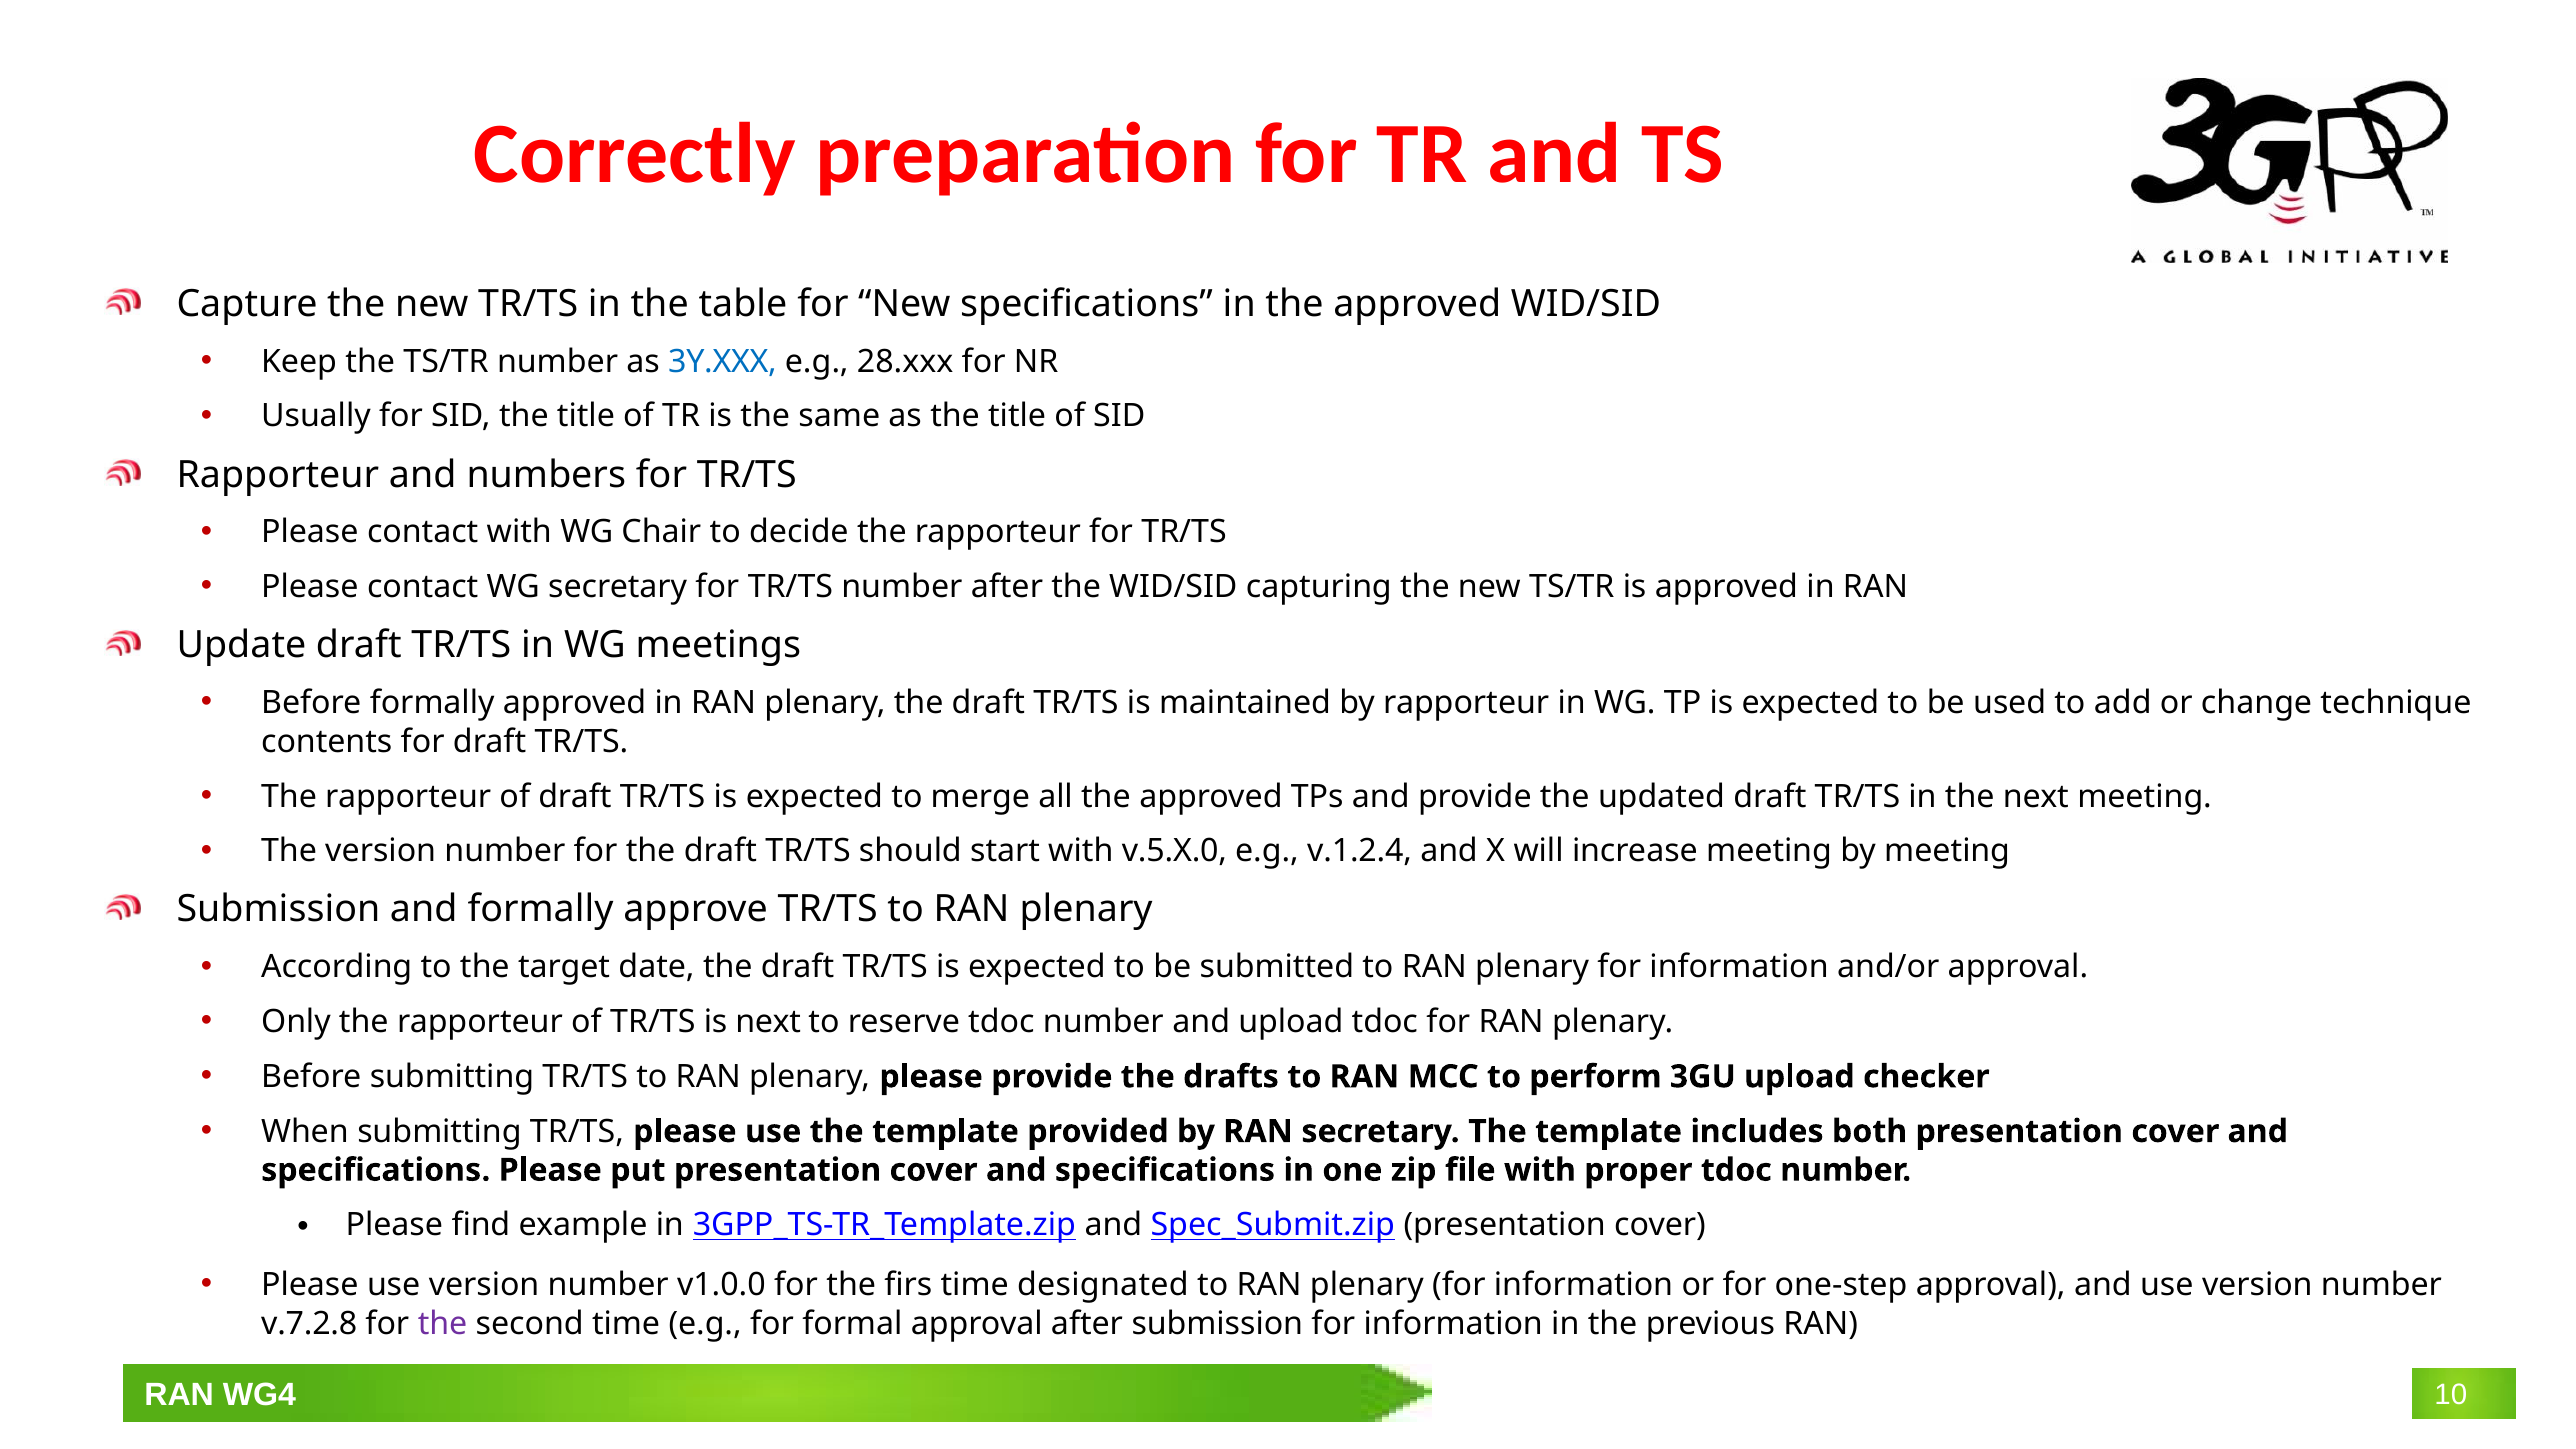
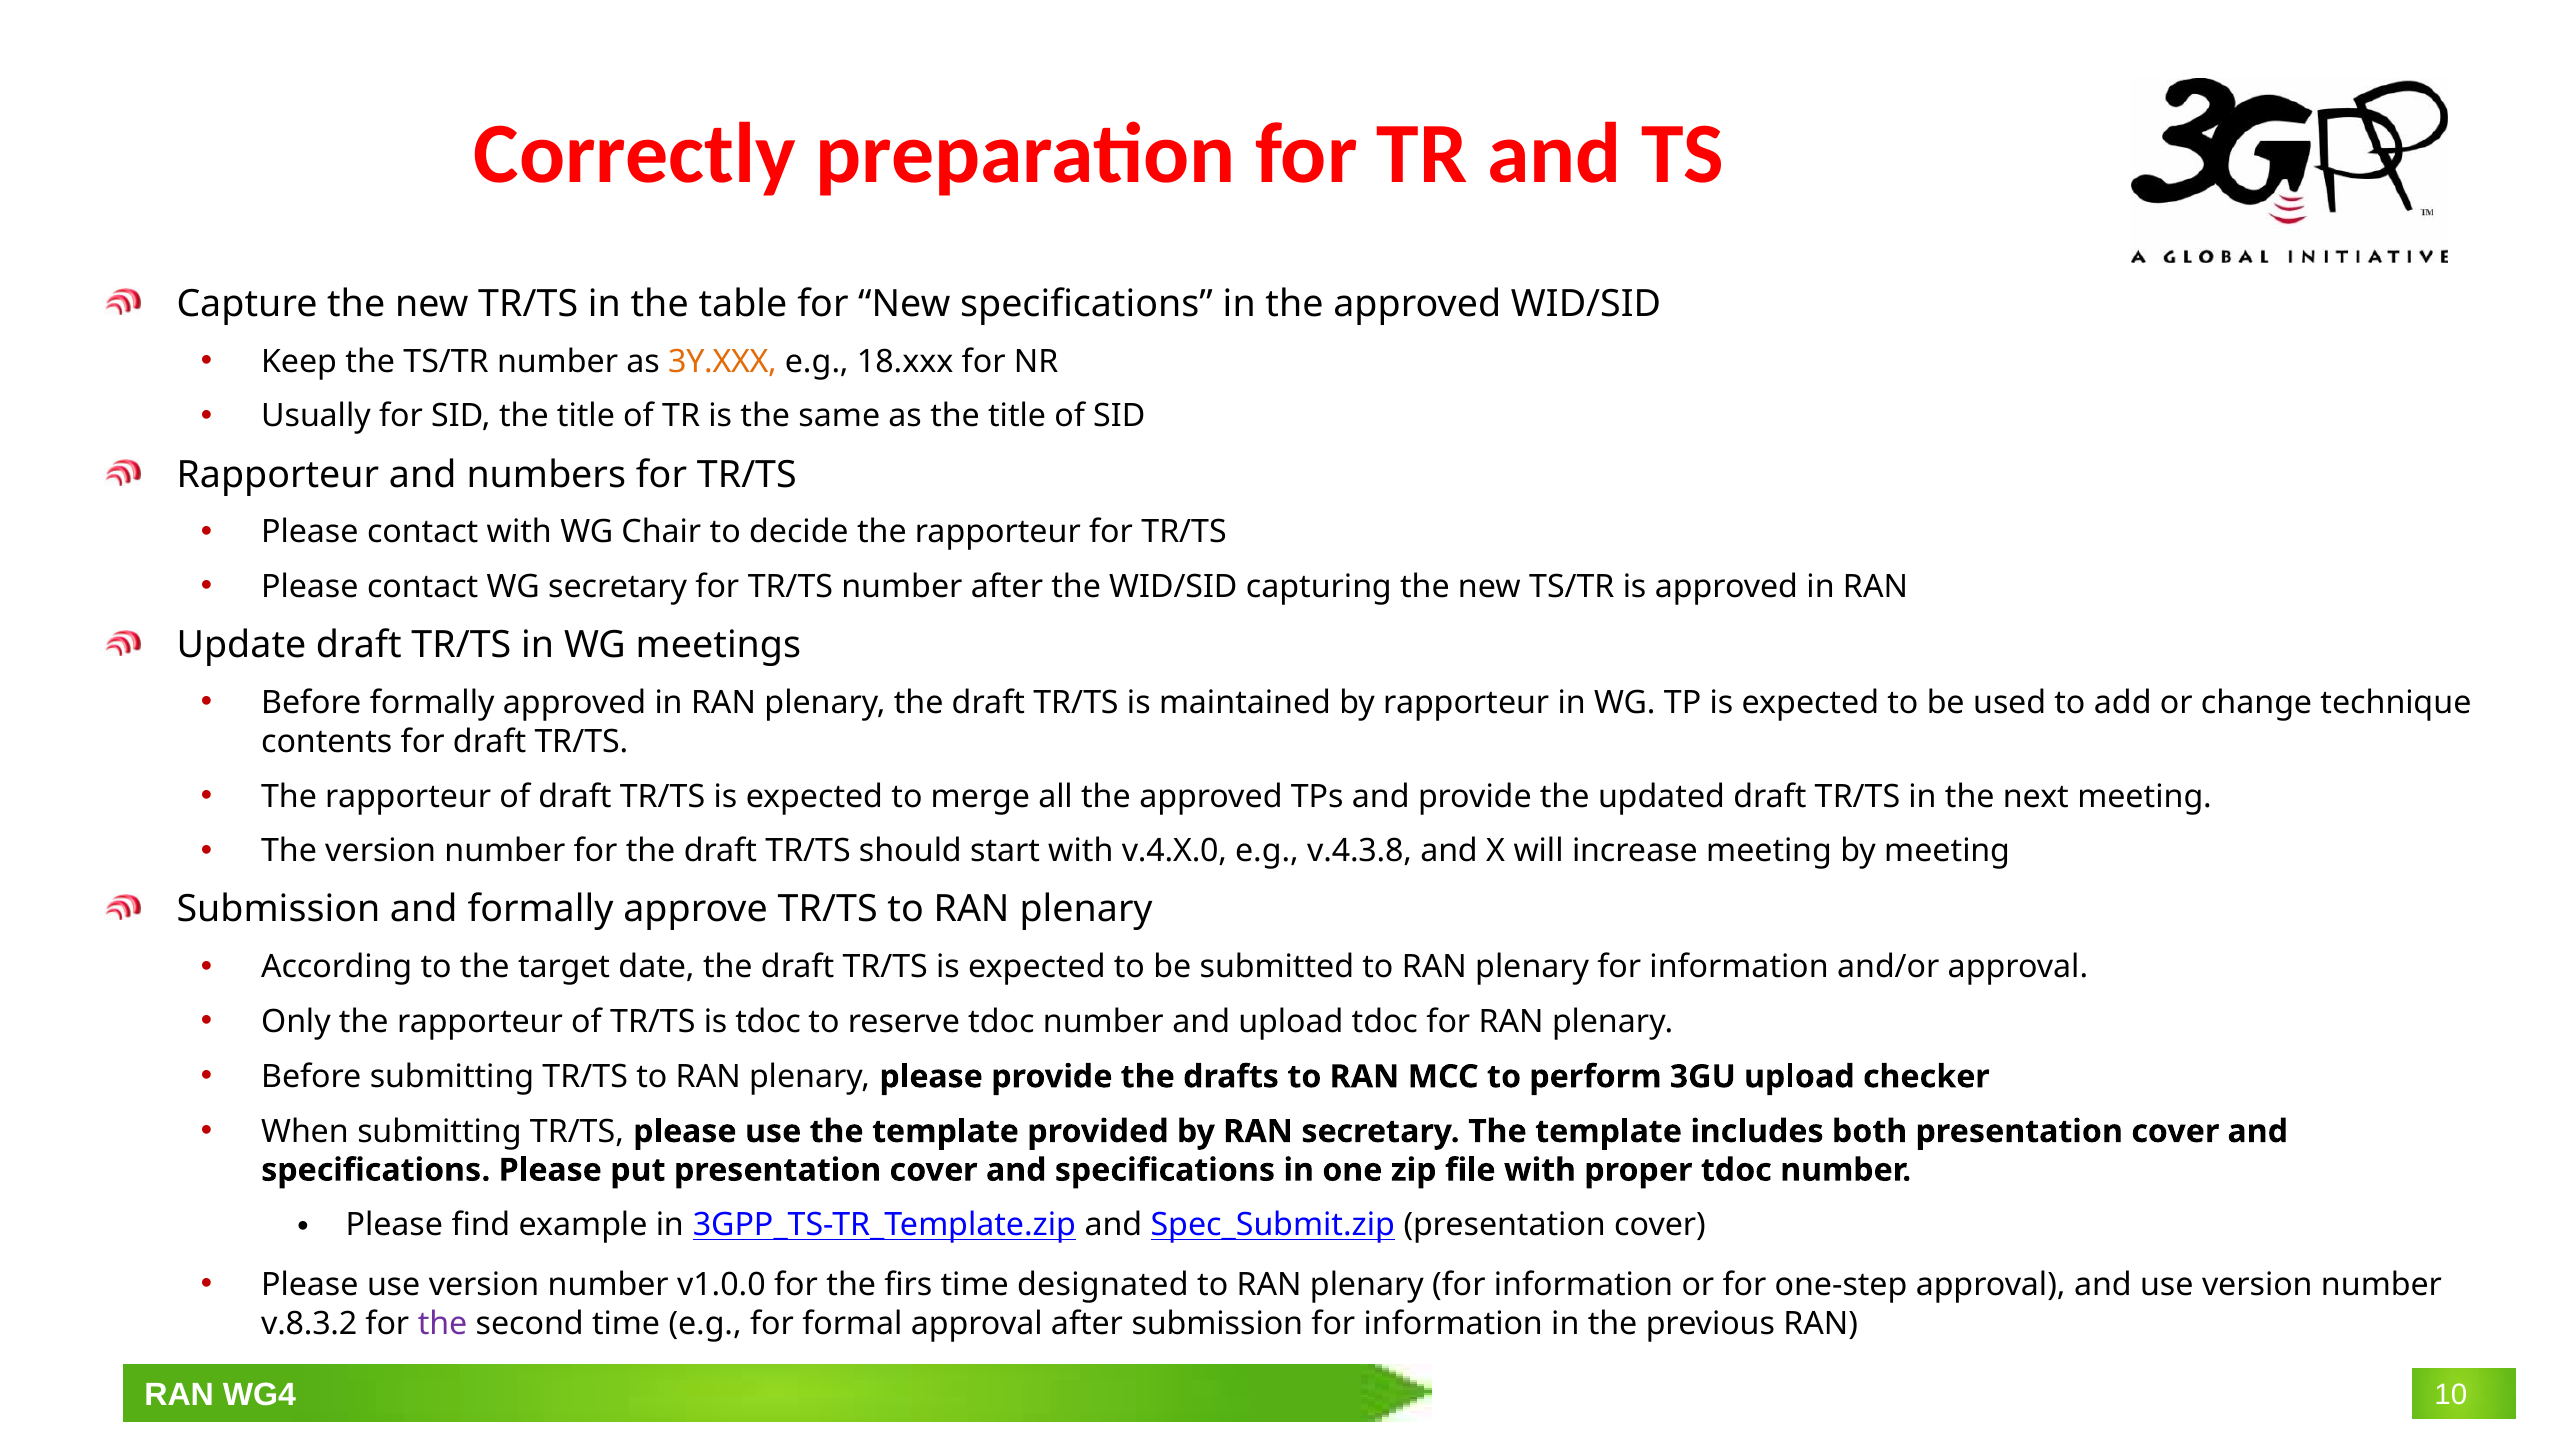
3Y.XXX colour: blue -> orange
28.xxx: 28.xxx -> 18.xxx
v.5.X.0: v.5.X.0 -> v.4.X.0
v.1.2.4: v.1.2.4 -> v.4.3.8
is next: next -> tdoc
v.7.2.8: v.7.2.8 -> v.8.3.2
